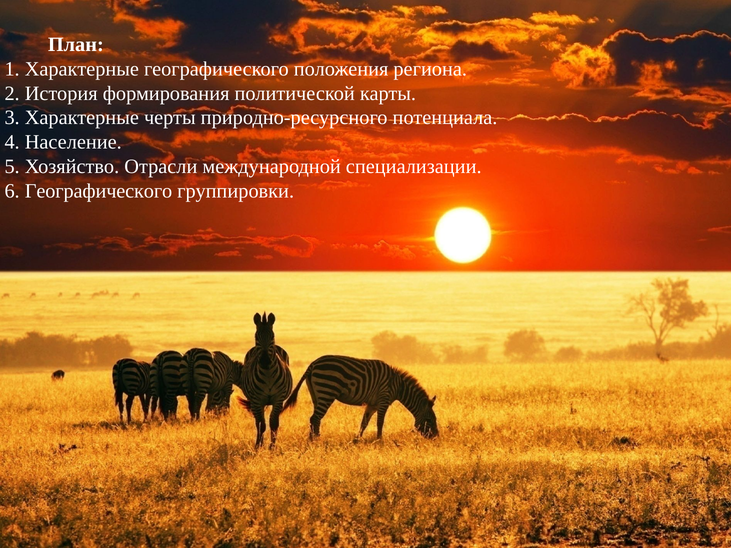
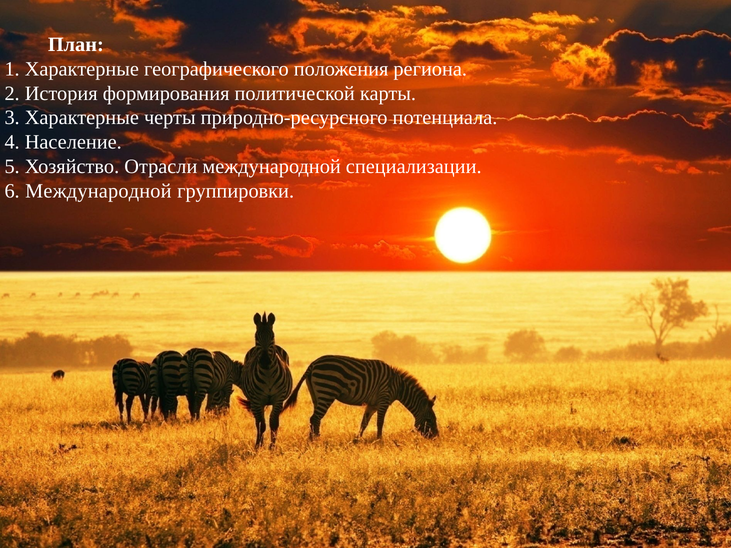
6 Географического: Географического -> Международной
